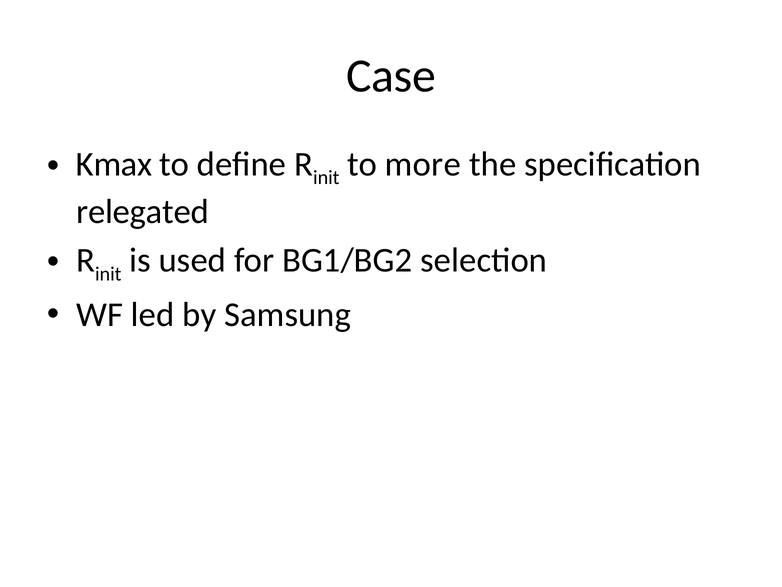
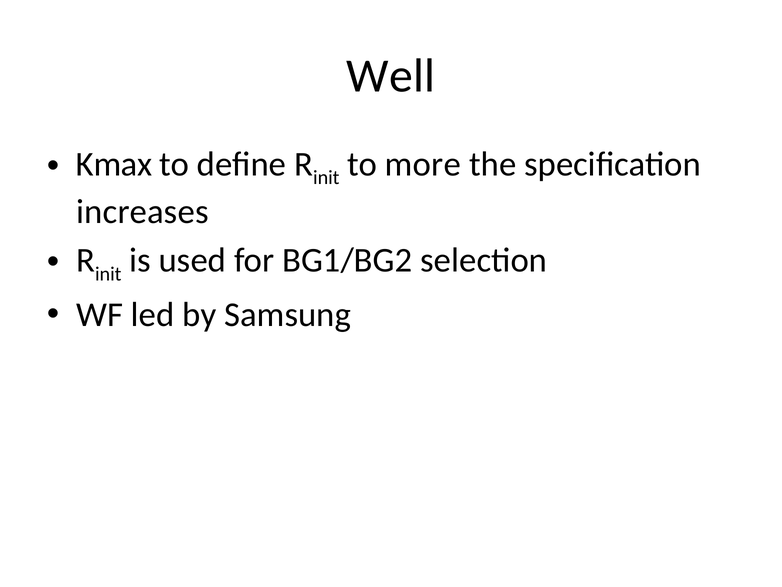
Case: Case -> Well
relegated: relegated -> increases
